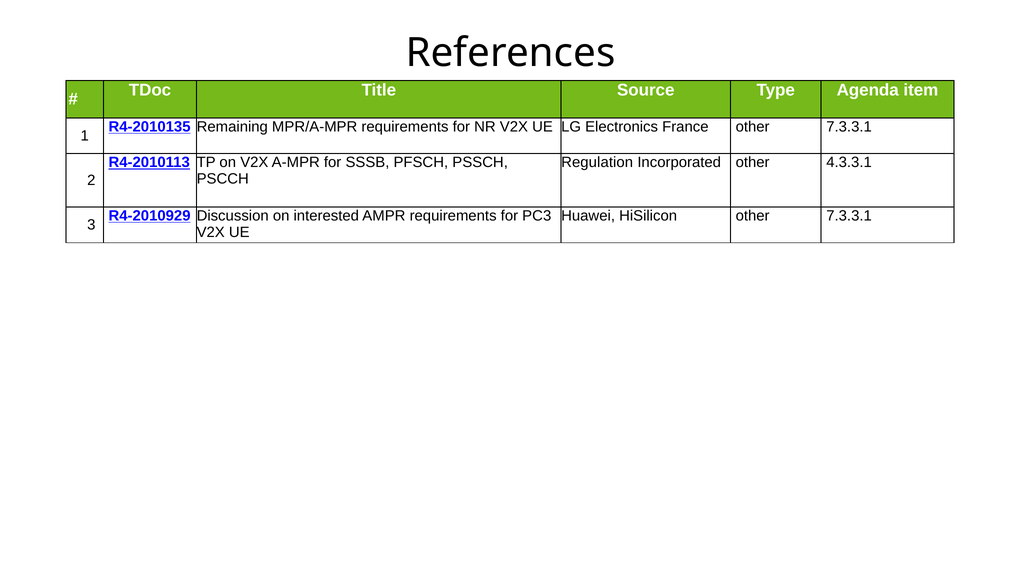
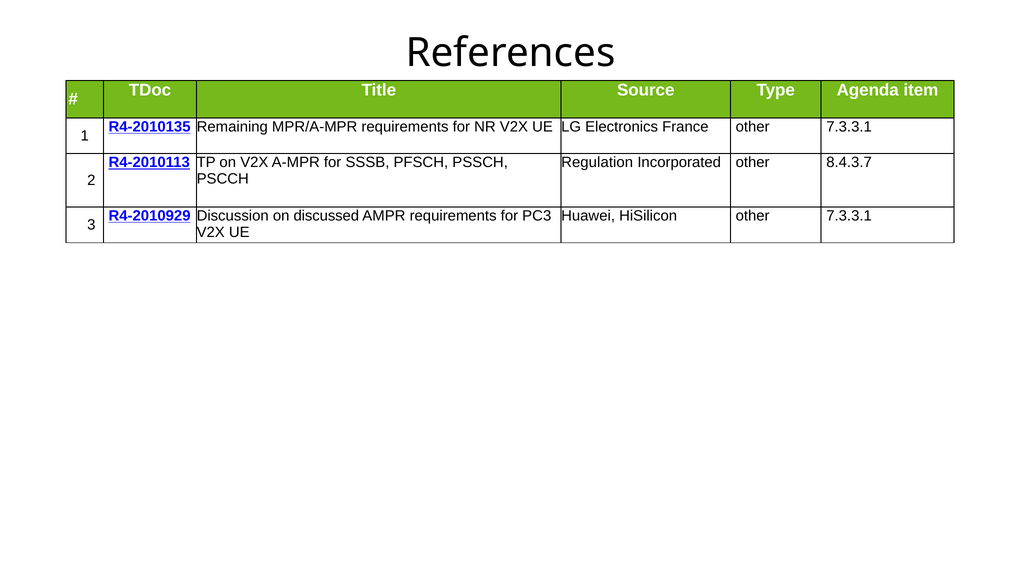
4.3.3.1: 4.3.3.1 -> 8.4.3.7
interested: interested -> discussed
